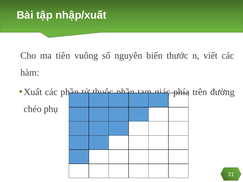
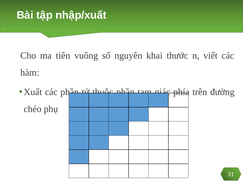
biến: biến -> khai
